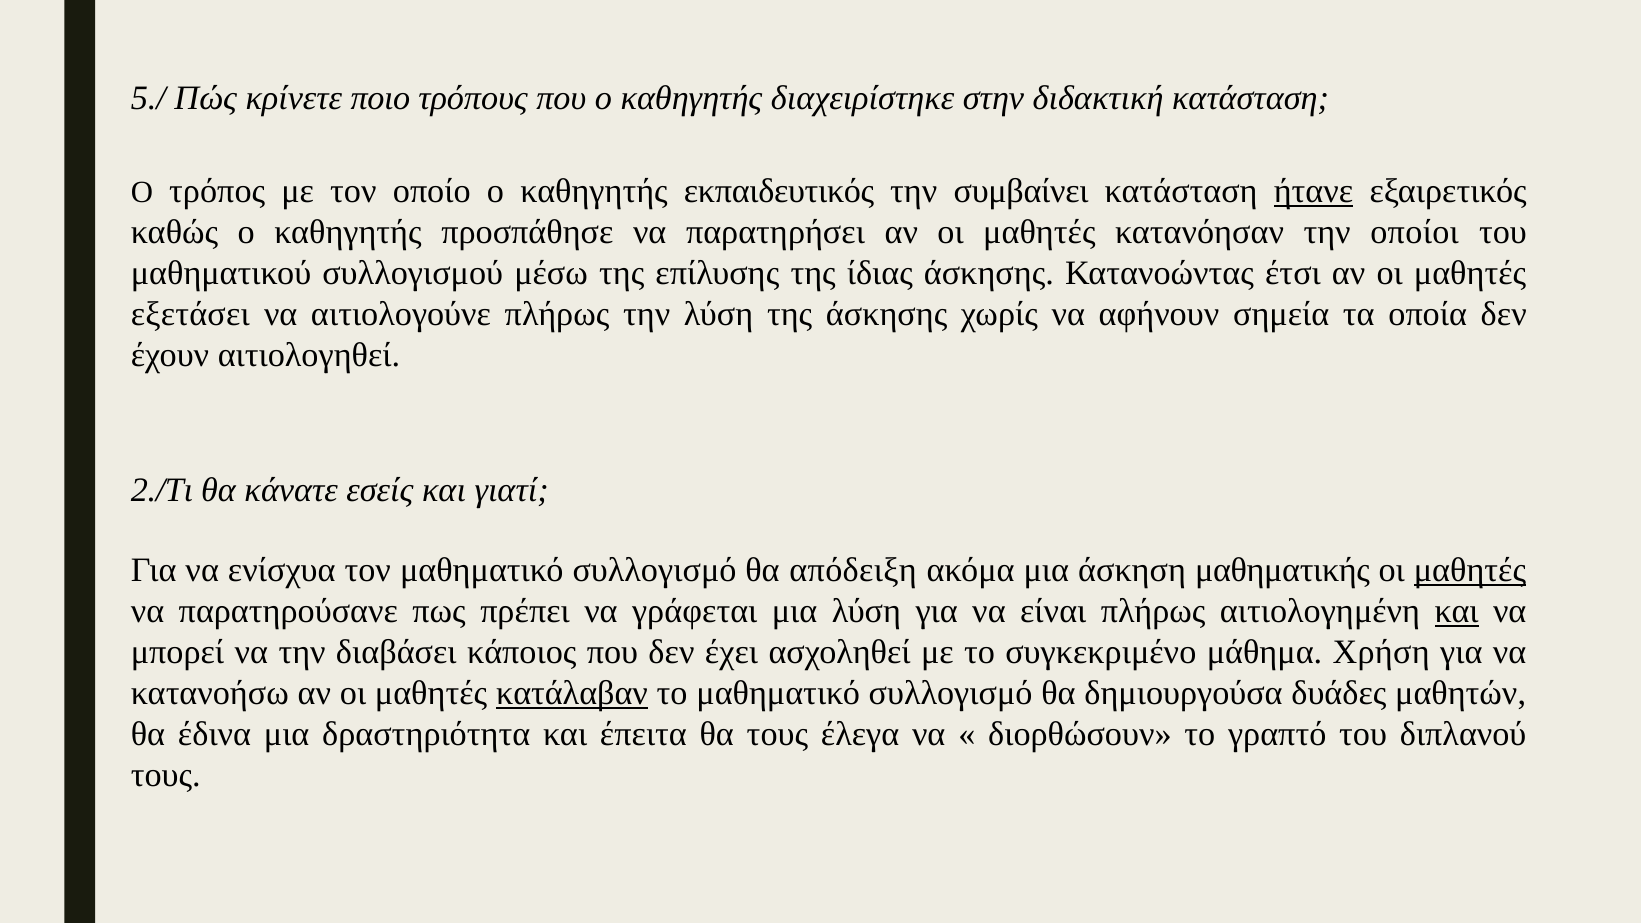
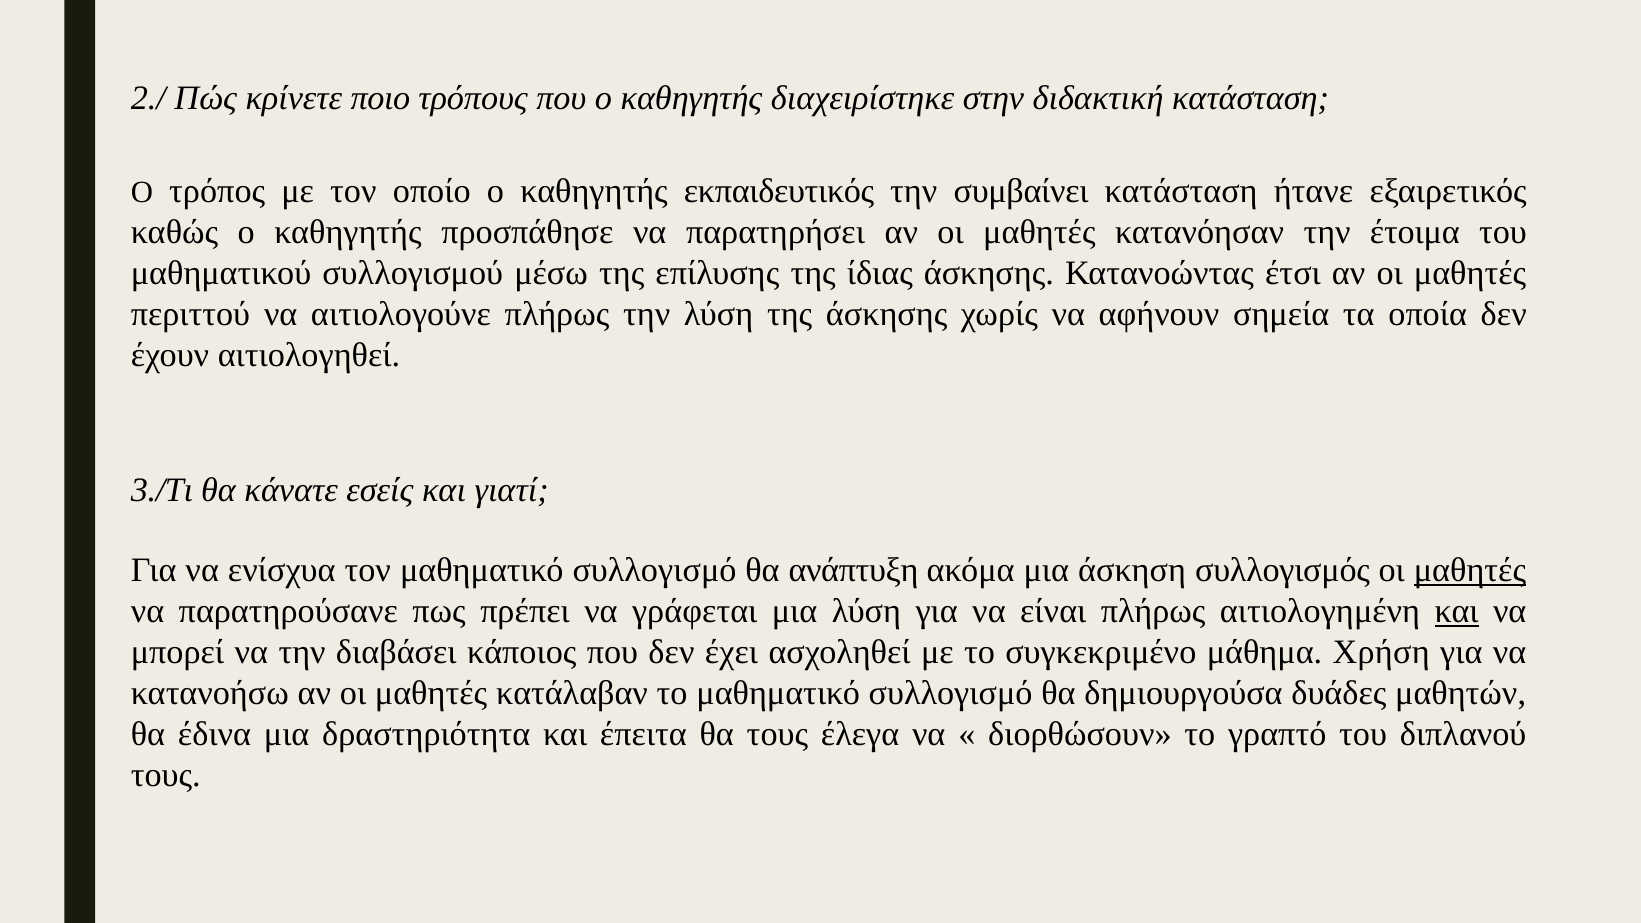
5./: 5./ -> 2./
ήτανε underline: present -> none
οποίοι: οποίοι -> έτοιμα
εξετάσει: εξετάσει -> περιττού
2./Τι: 2./Τι -> 3./Τι
απόδειξη: απόδειξη -> ανάπτυξη
μαθηματικής: μαθηματικής -> συλλογισμός
κατάλαβαν underline: present -> none
